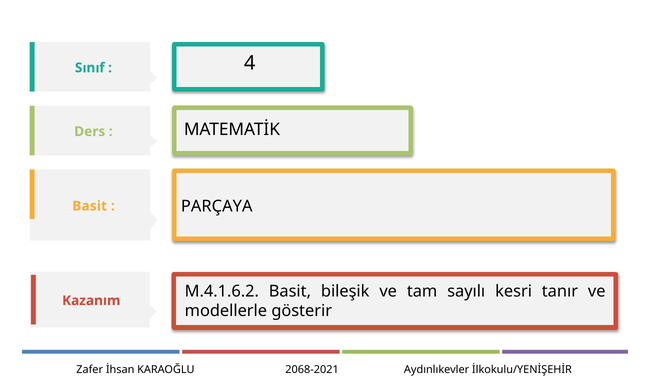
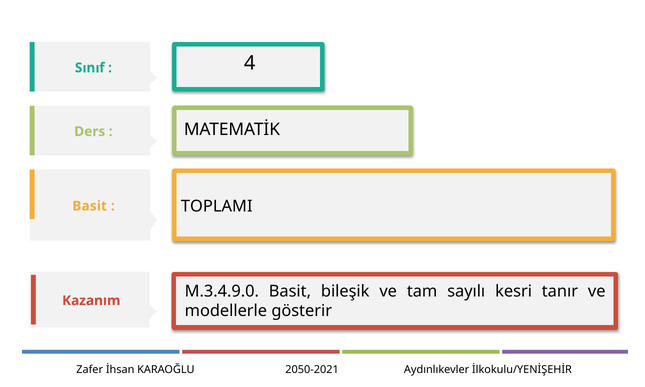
PARÇAYA: PARÇAYA -> TOPLAMI
M.4.1.6.2: M.4.1.6.2 -> M.3.4.9.0
2068-2021: 2068-2021 -> 2050-2021
